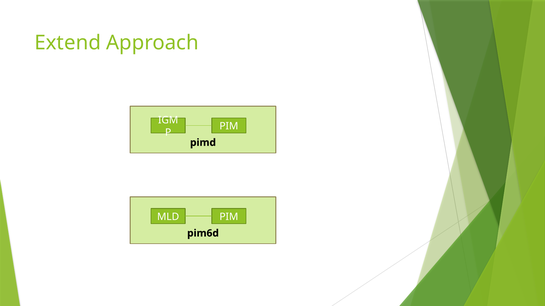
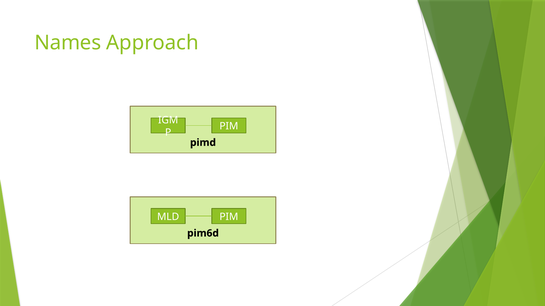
Extend: Extend -> Names
